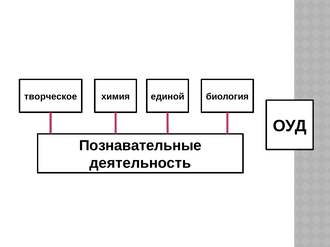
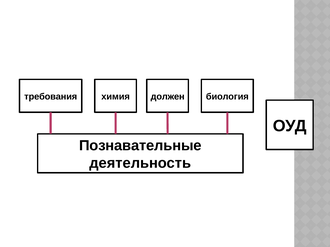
творческое: творческое -> требования
единой: единой -> должен
